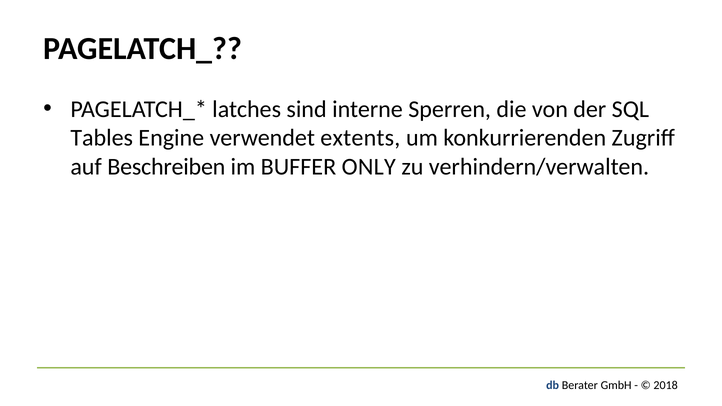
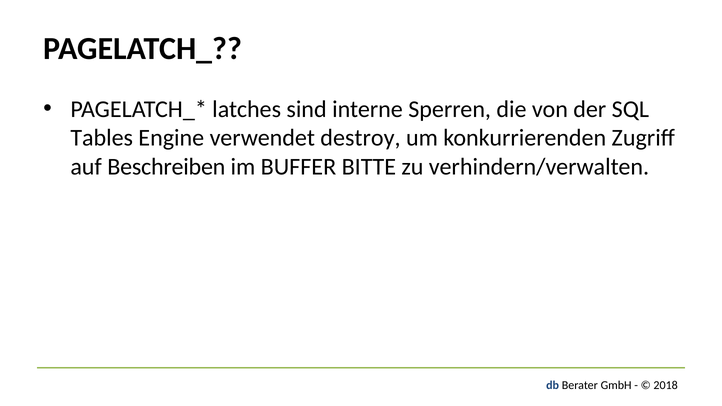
extents: extents -> destroy
ONLY: ONLY -> BITTE
